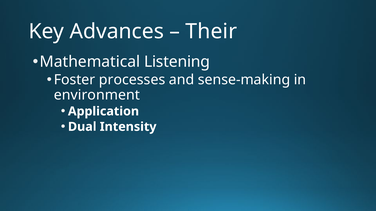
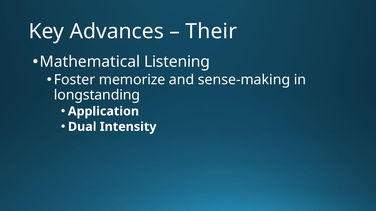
processes: processes -> memorize
environment: environment -> longstanding
